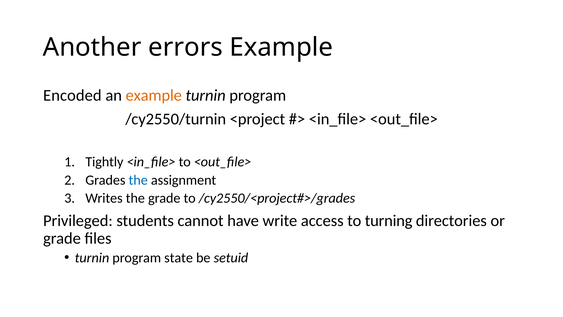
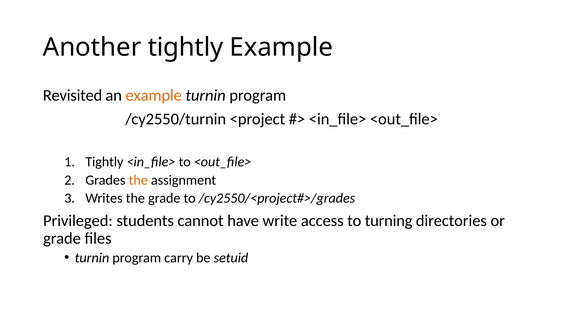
Another errors: errors -> tightly
Encoded: Encoded -> Revisited
the at (138, 180) colour: blue -> orange
state: state -> carry
